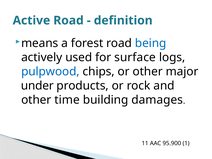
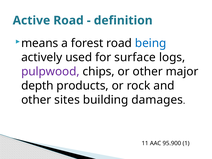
pulpwood colour: blue -> purple
under: under -> depth
time: time -> sites
